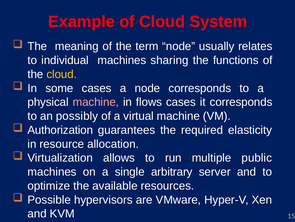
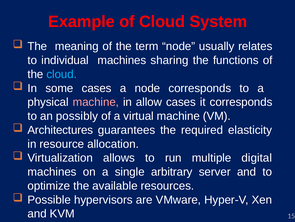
cloud at (62, 74) colour: yellow -> light blue
flows: flows -> allow
Authorization: Authorization -> Architectures
public: public -> digital
